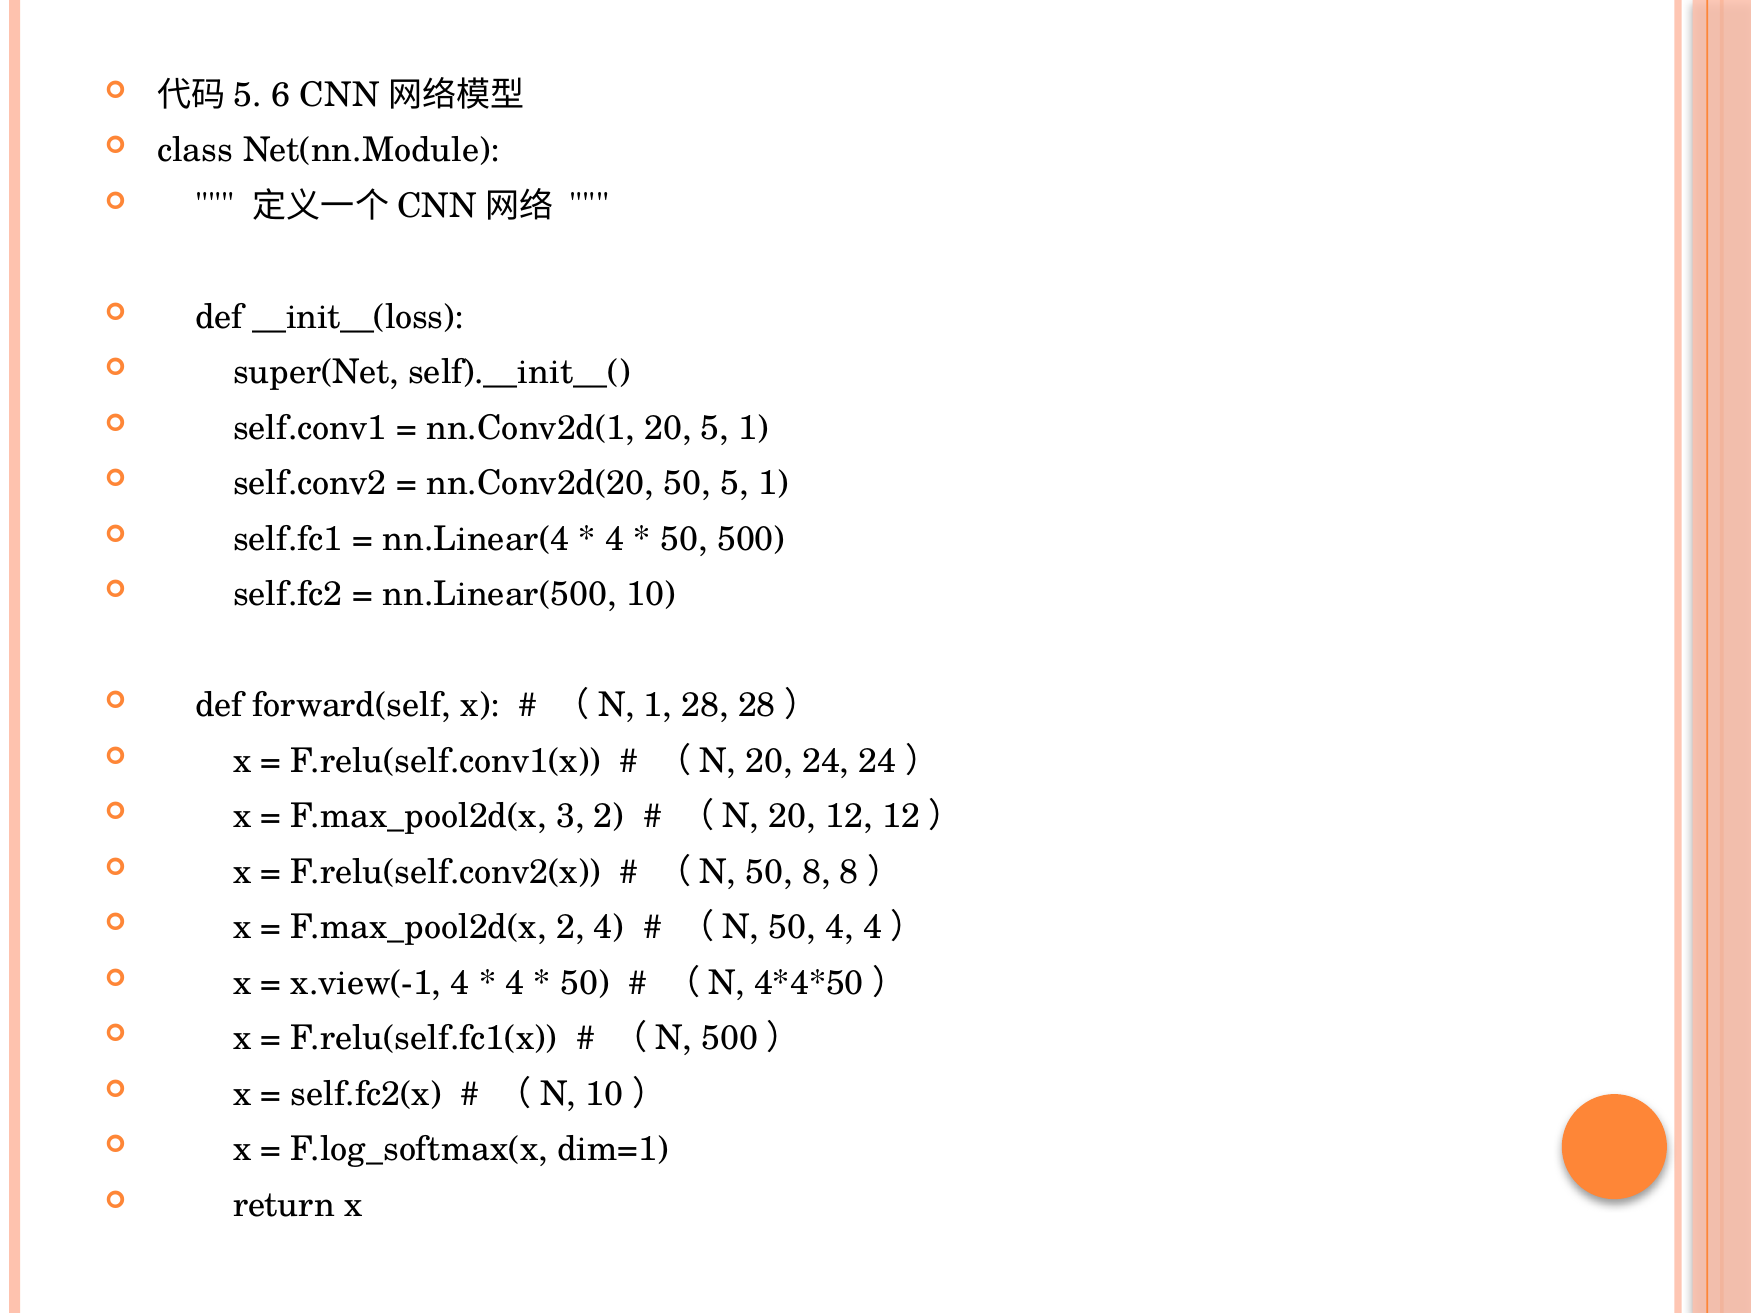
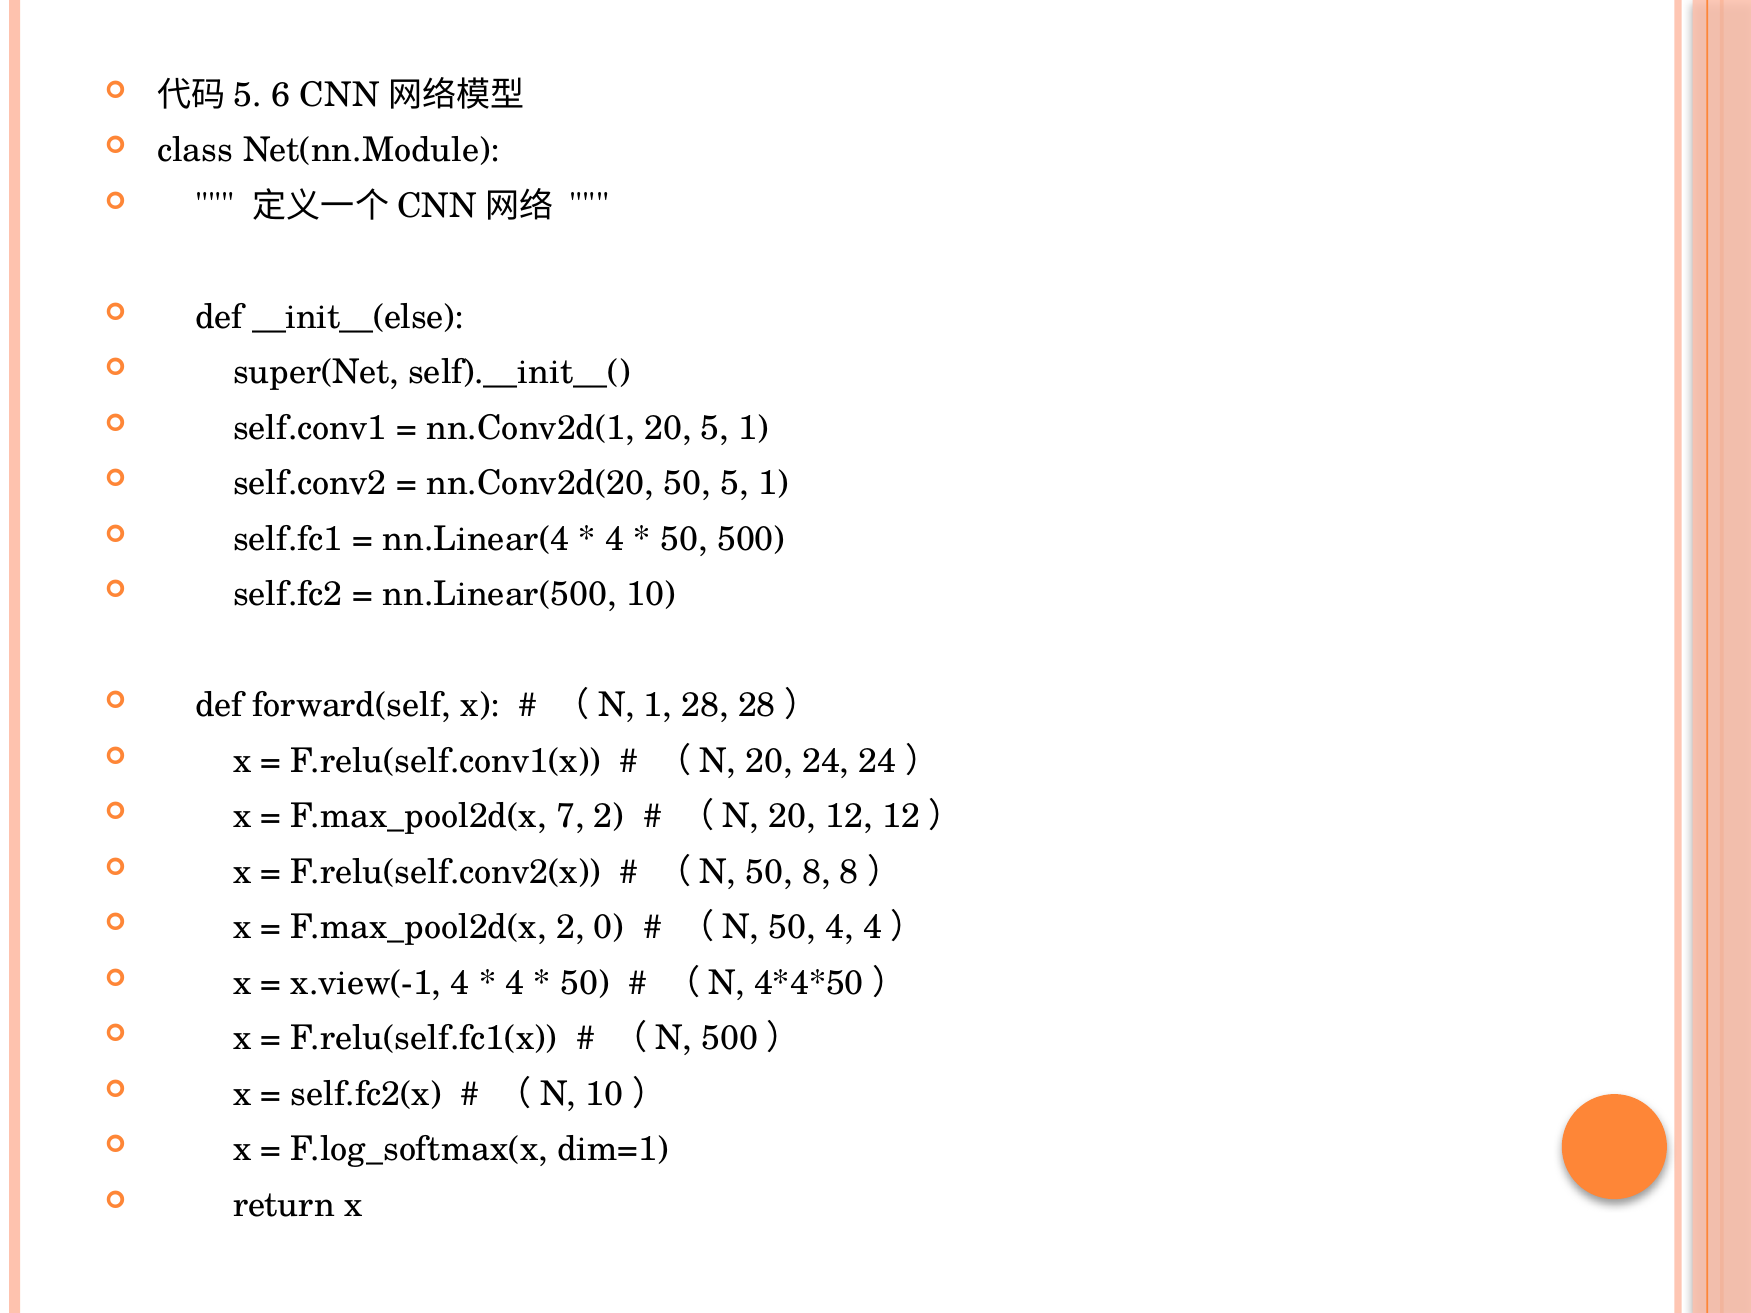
__init__(loss: __init__(loss -> __init__(else
3: 3 -> 7
2 4: 4 -> 0
